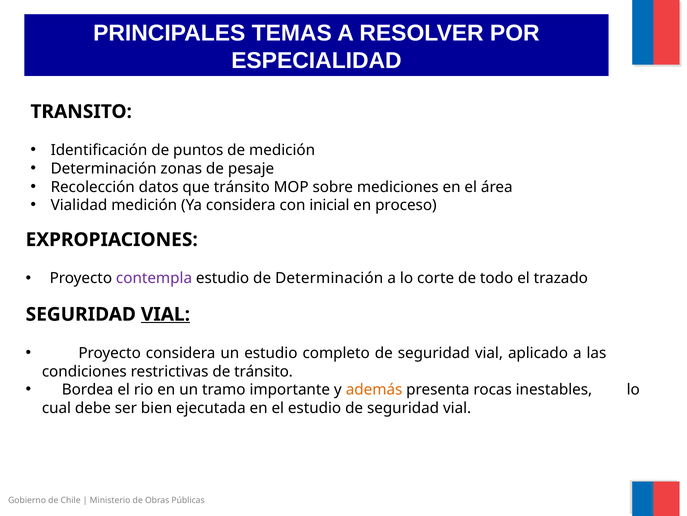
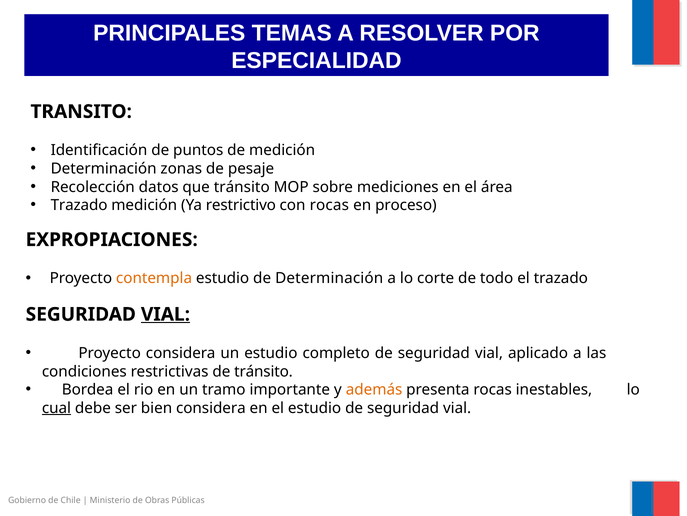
Vialidad at (79, 205): Vialidad -> Trazado
Ya considera: considera -> restrictivo
con inicial: inicial -> rocas
contempla colour: purple -> orange
cual underline: none -> present
bien ejecutada: ejecutada -> considera
